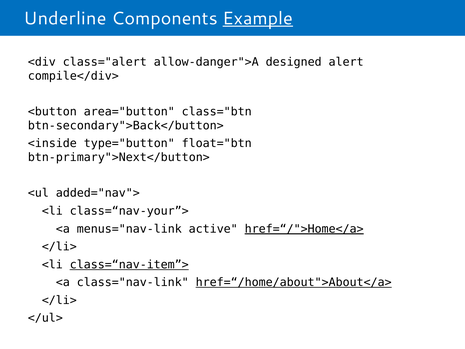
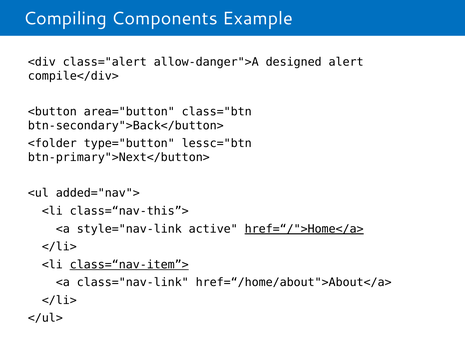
Underline: Underline -> Compiling
Example underline: present -> none
<inside: <inside -> <folder
float="btn: float="btn -> lessc="btn
class=“nav-your”>: class=“nav-your”> -> class=“nav-this”>
menus="nav-link: menus="nav-link -> style="nav-link
href=“/home/about">About</a> underline: present -> none
